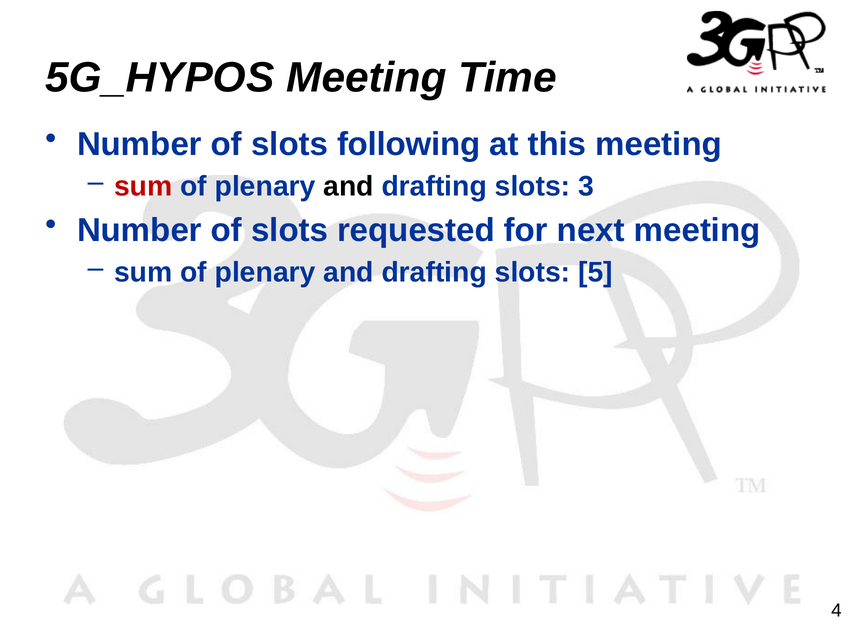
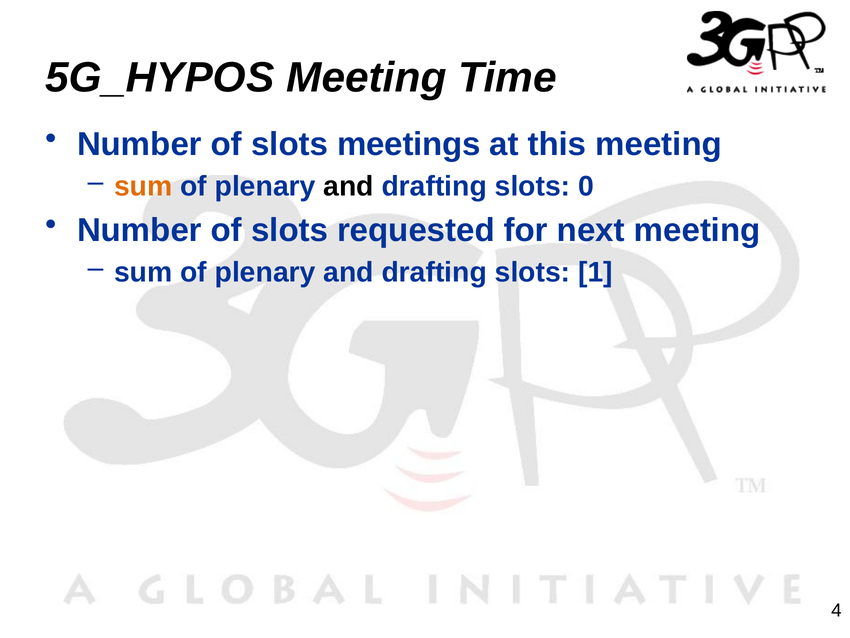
following: following -> meetings
sum at (143, 186) colour: red -> orange
3: 3 -> 0
5: 5 -> 1
